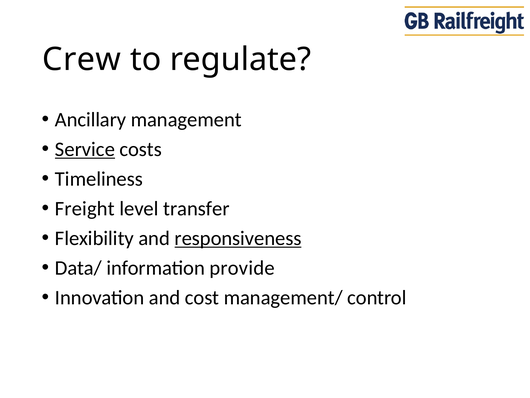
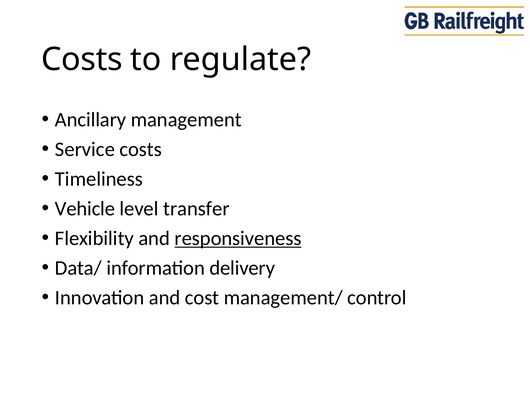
Crew at (82, 59): Crew -> Costs
Service underline: present -> none
Freight: Freight -> Vehicle
provide: provide -> delivery
